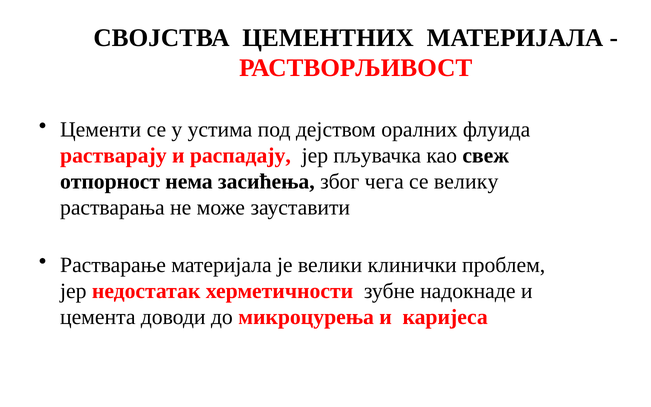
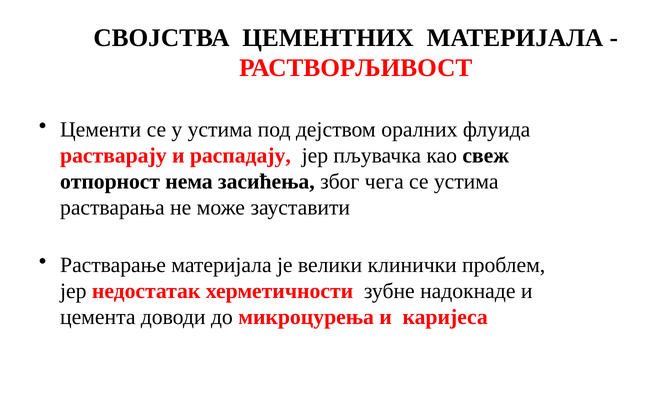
се велику: велику -> устима
